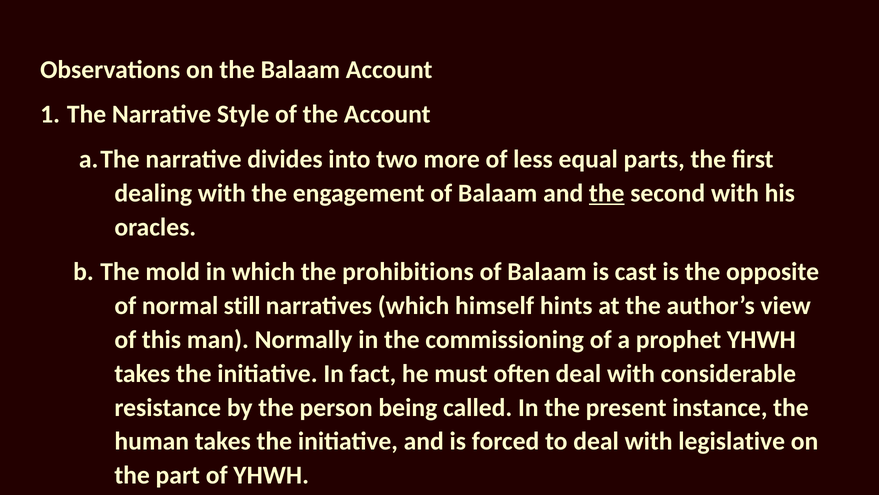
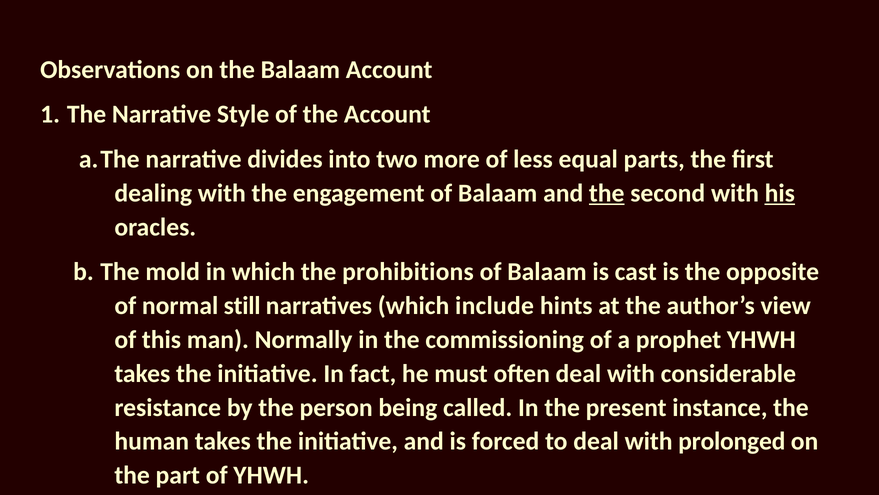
his underline: none -> present
himself: himself -> include
legislative: legislative -> prolonged
